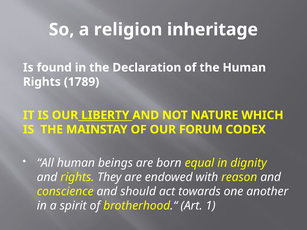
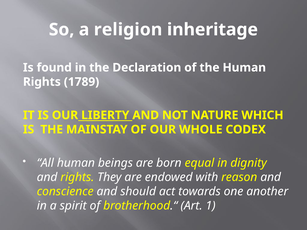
FORUM: FORUM -> WHOLE
